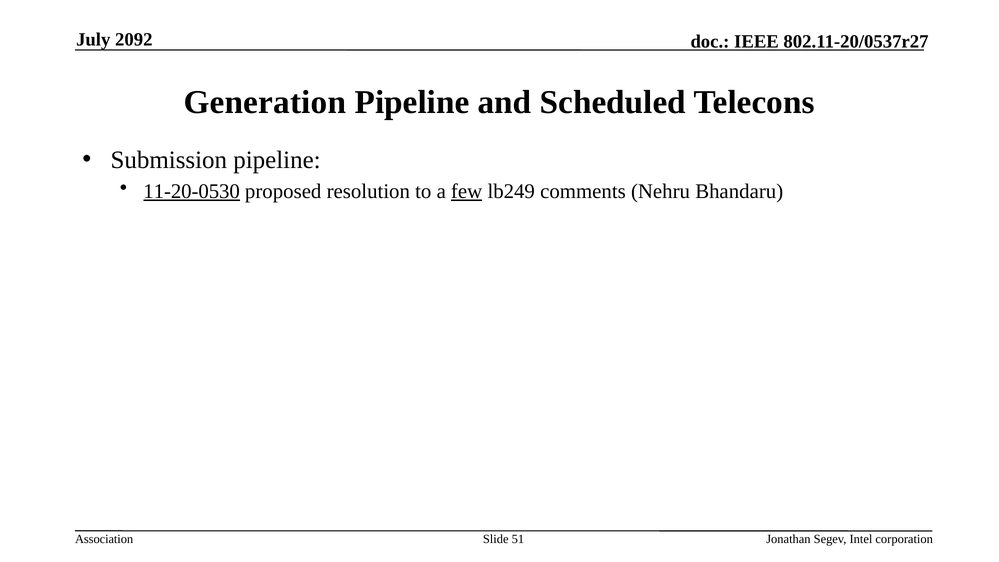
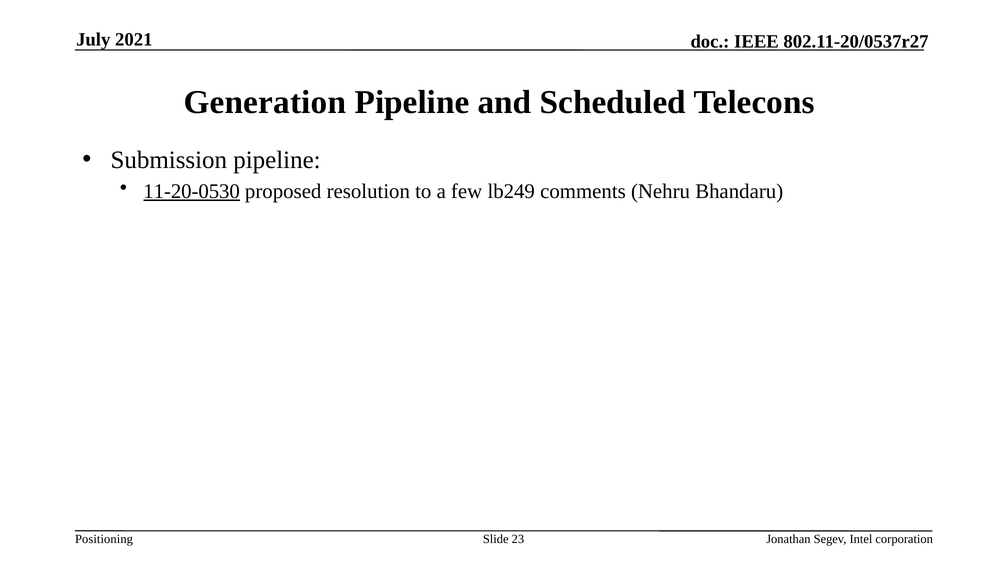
2092: 2092 -> 2021
few underline: present -> none
Association: Association -> Positioning
51: 51 -> 23
